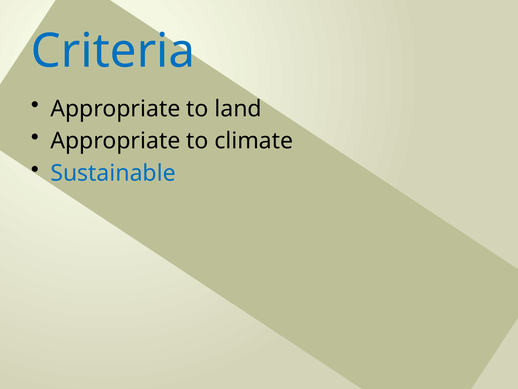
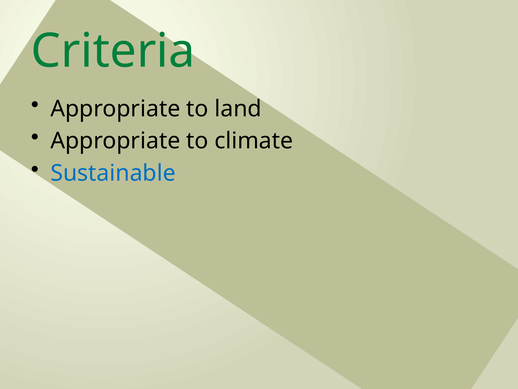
Criteria colour: blue -> green
